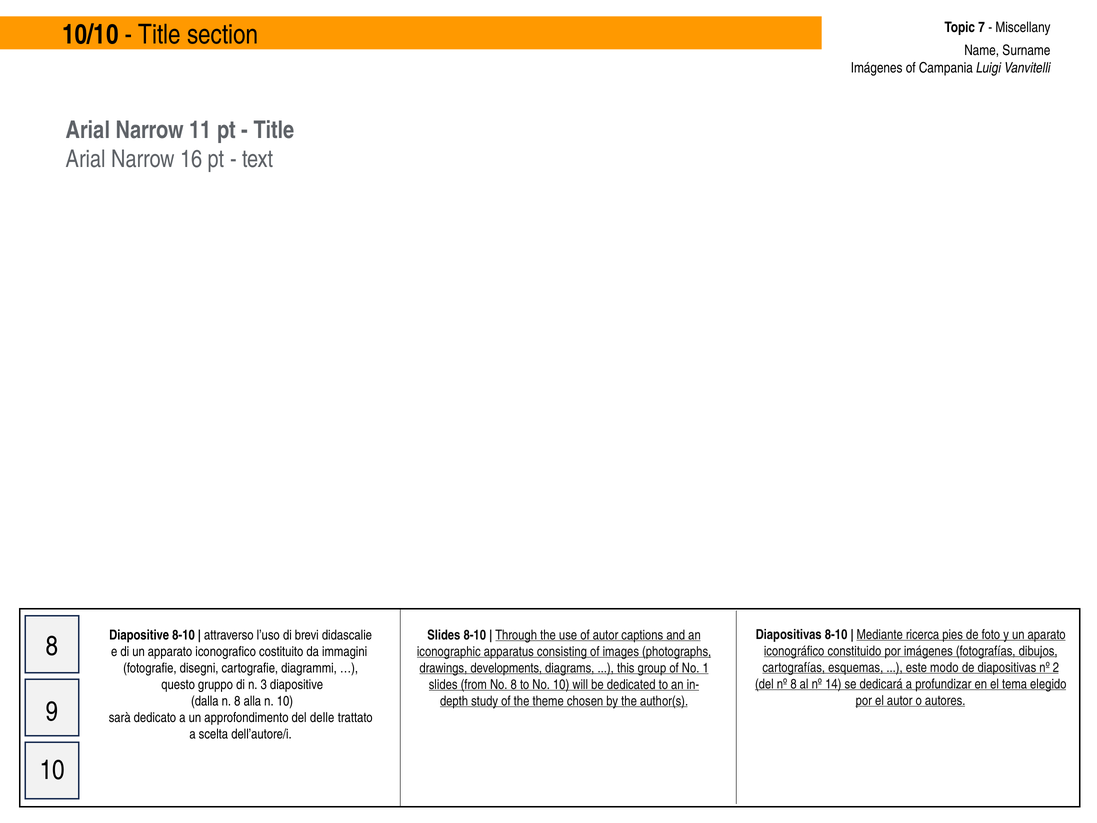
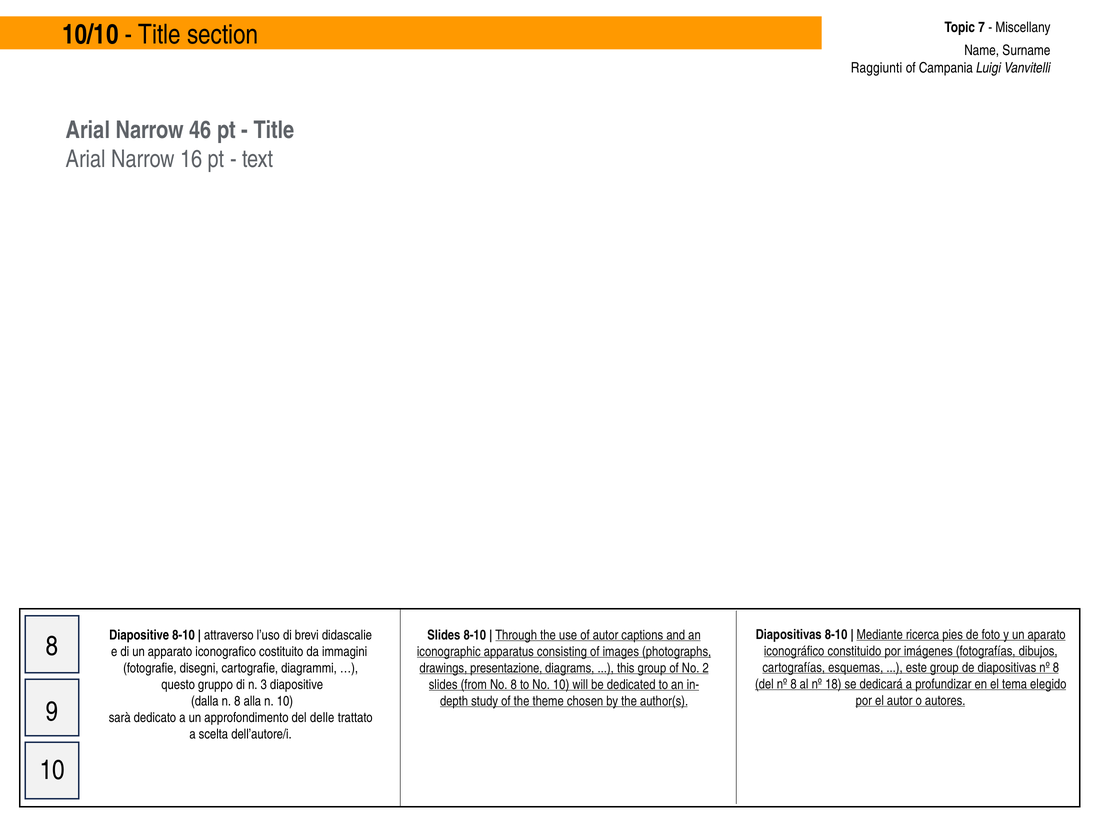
Imágenes at (877, 68): Imágenes -> Raggiunti
11: 11 -> 46
este modo: modo -> group
diapositivas nº 2: 2 -> 8
developments: developments -> presentazione
1: 1 -> 2
14: 14 -> 18
